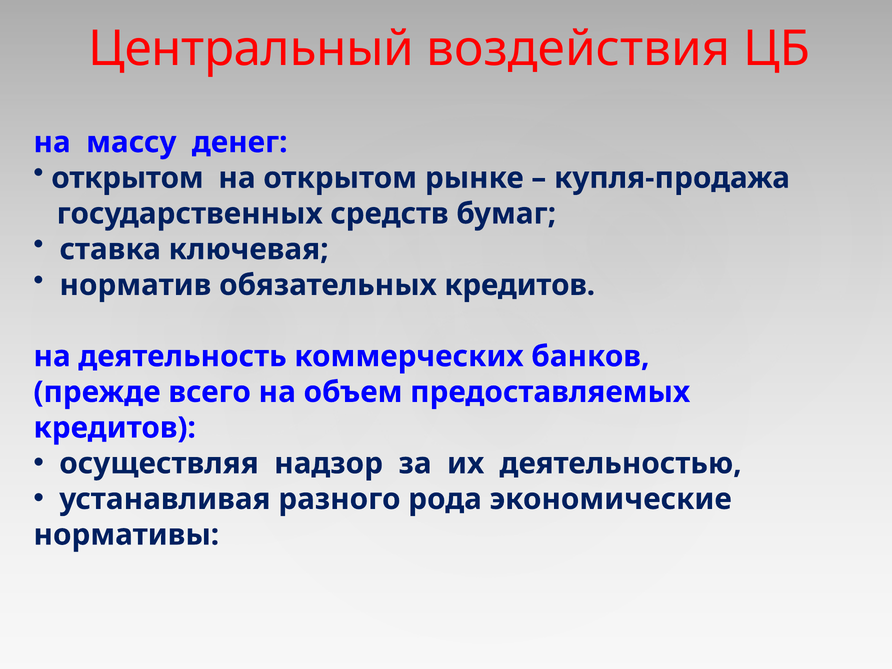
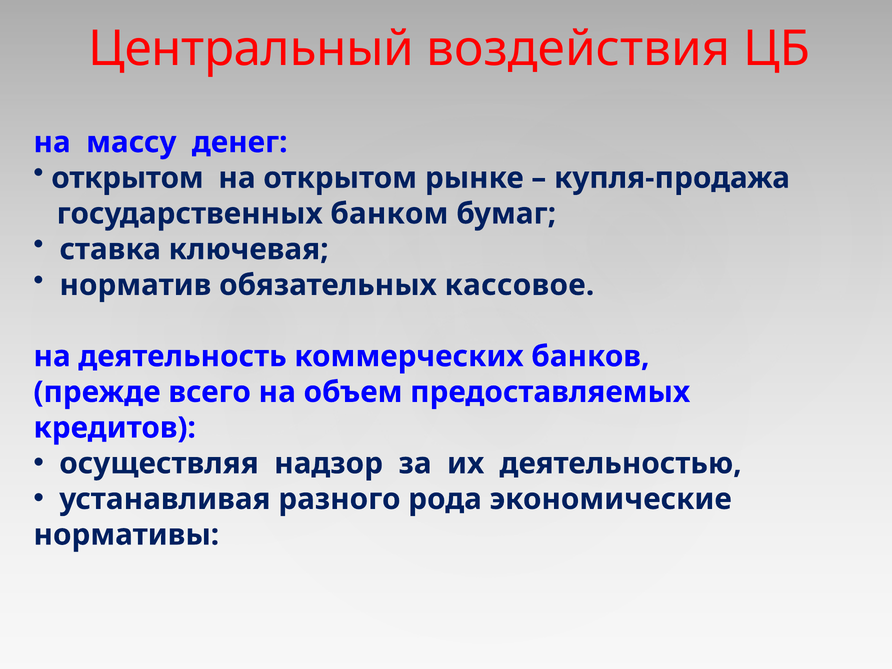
средств: средств -> банком
обязательных кредитов: кредитов -> кассовое
